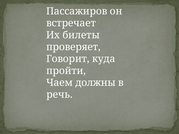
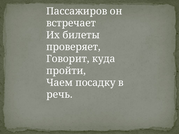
должны: должны -> посадку
